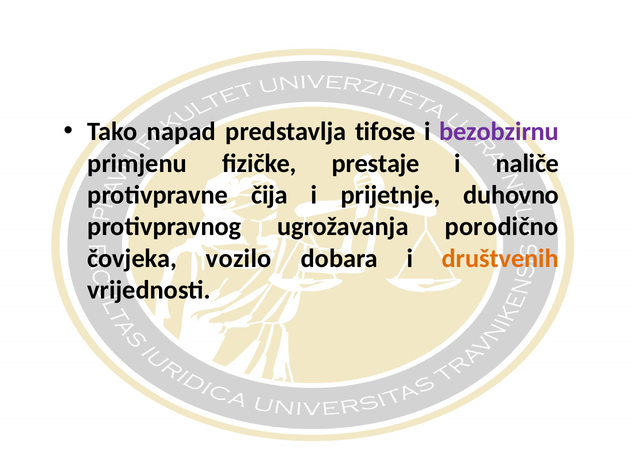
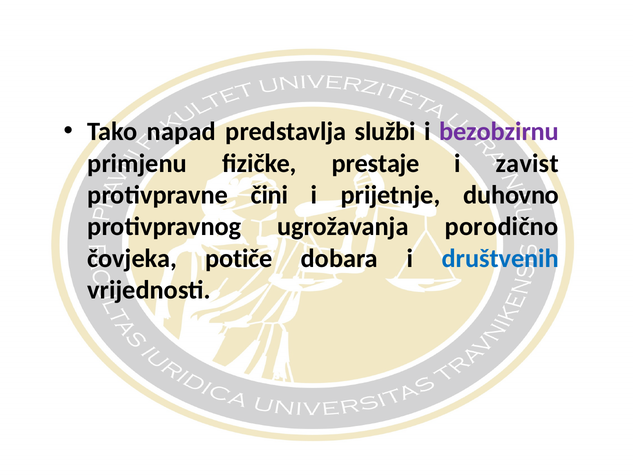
tifose: tifose -> službi
naliče: naliče -> zavist
čija: čija -> čini
vozilo: vozilo -> potiče
društvenih colour: orange -> blue
